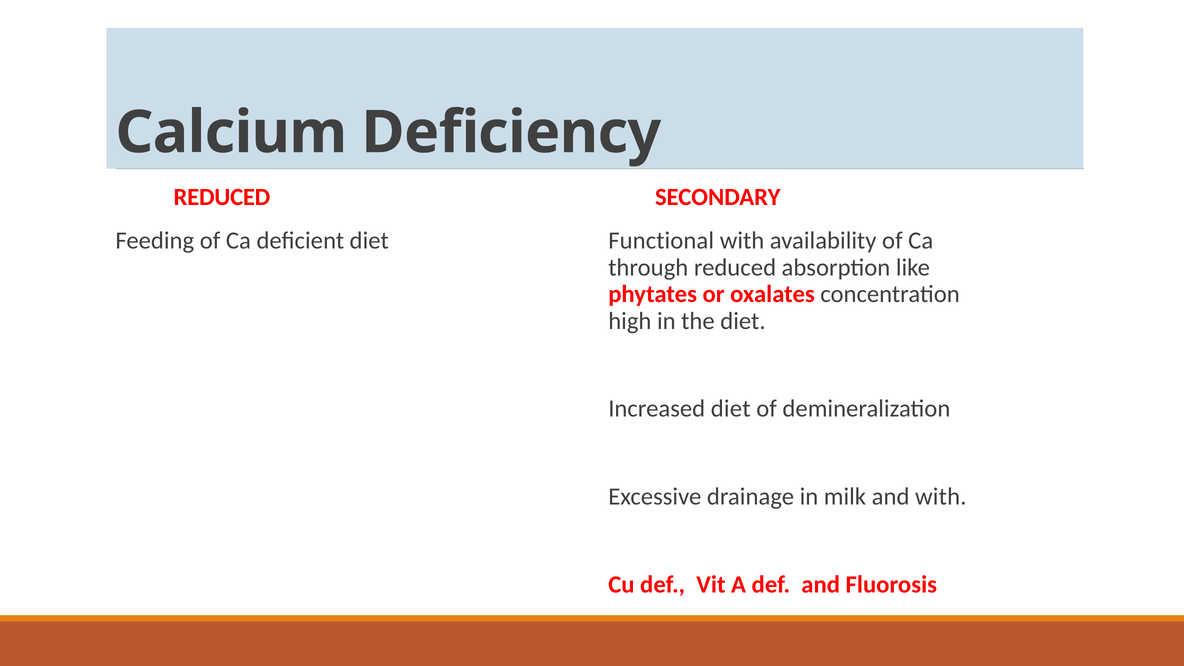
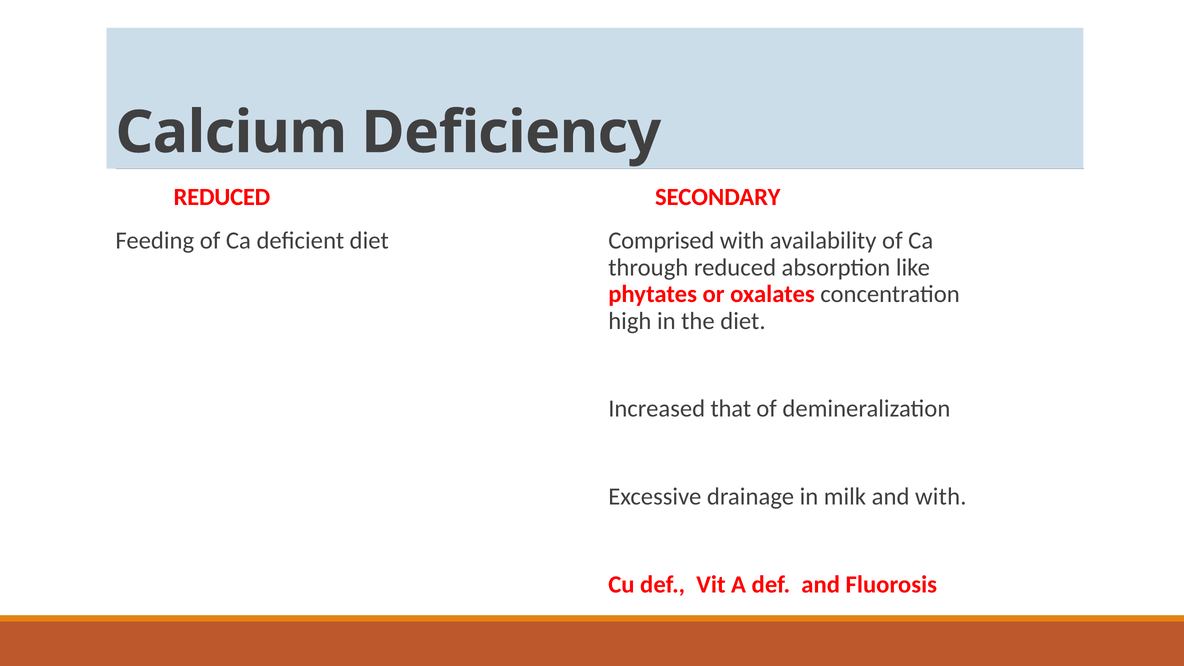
Functional: Functional -> Comprised
Increased diet: diet -> that
